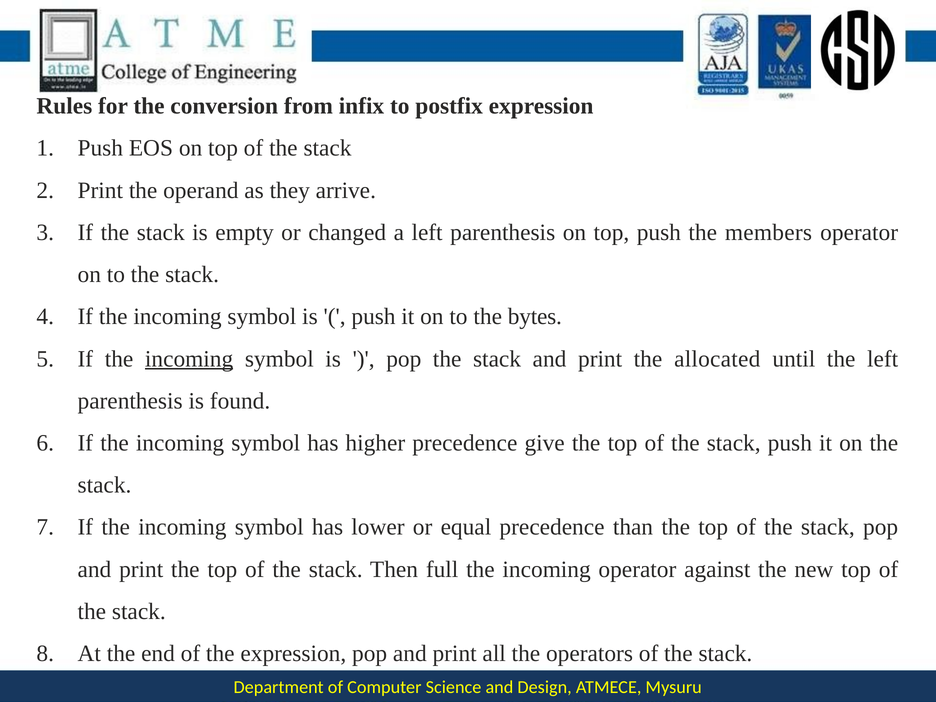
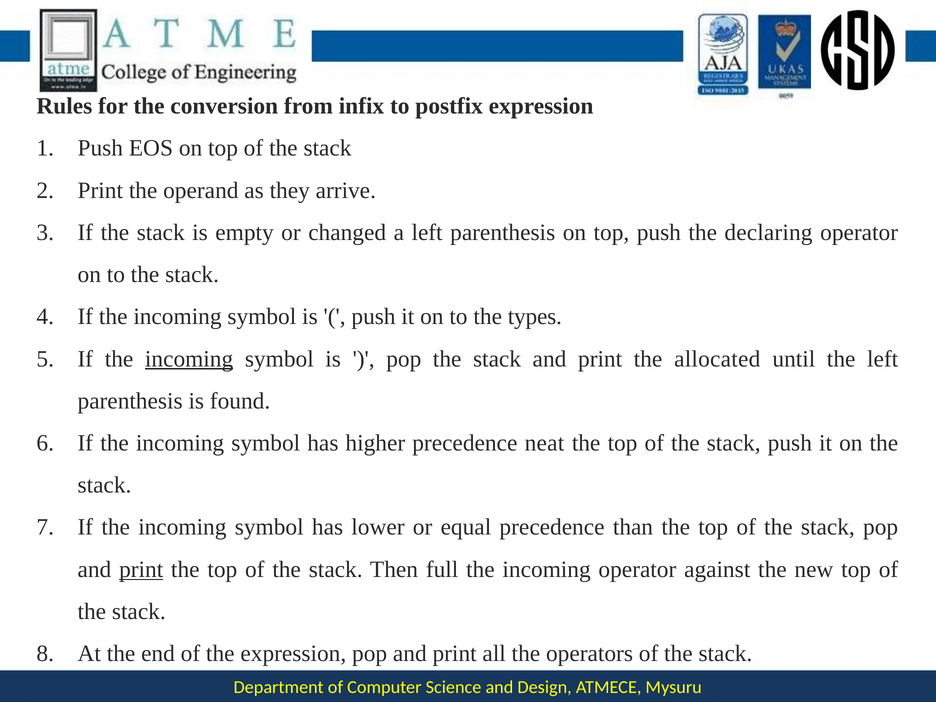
members: members -> declaring
bytes: bytes -> types
give: give -> neat
print at (141, 569) underline: none -> present
